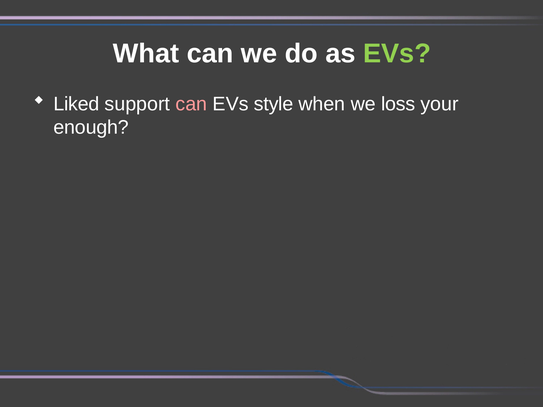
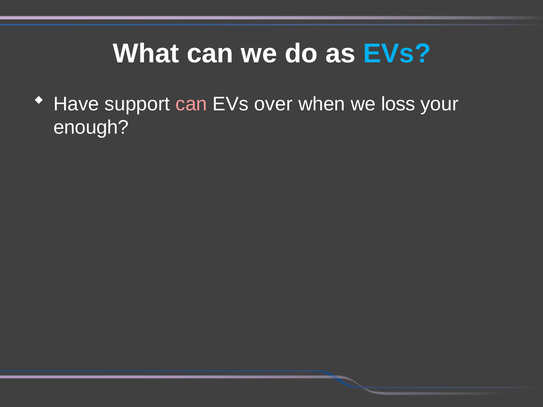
EVs at (397, 53) colour: light green -> light blue
Liked: Liked -> Have
style: style -> over
